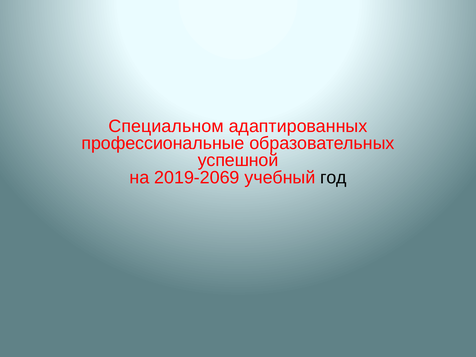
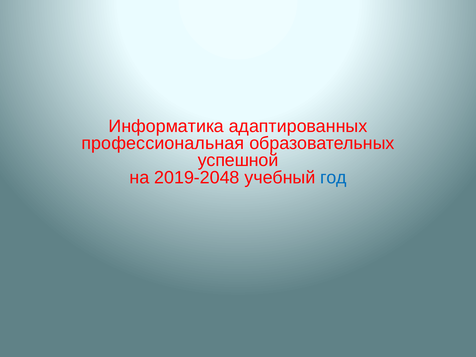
Специальном: Специальном -> Информатика
профессиональные: профессиональные -> профессиональная
2019-2069: 2019-2069 -> 2019-2048
год colour: black -> blue
